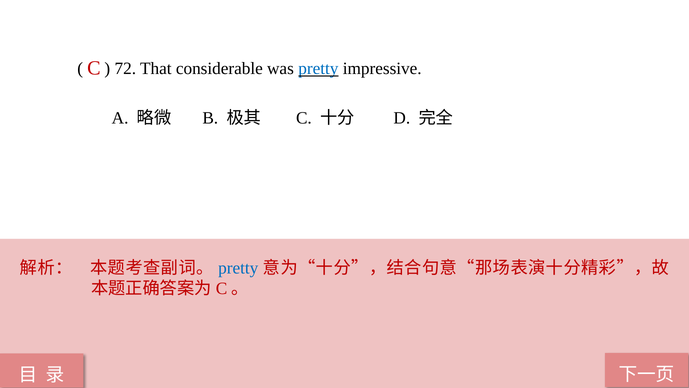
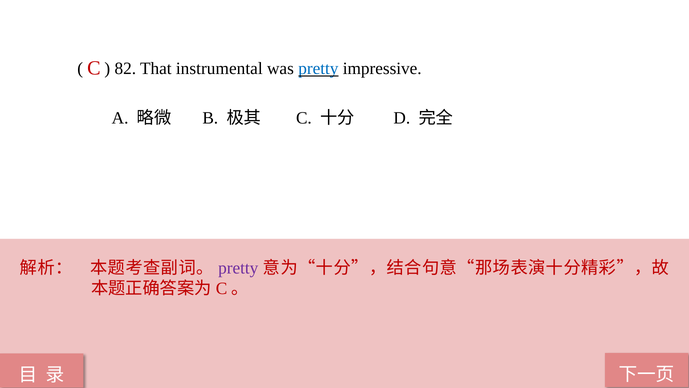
72: 72 -> 82
considerable: considerable -> instrumental
pretty at (238, 268) colour: blue -> purple
